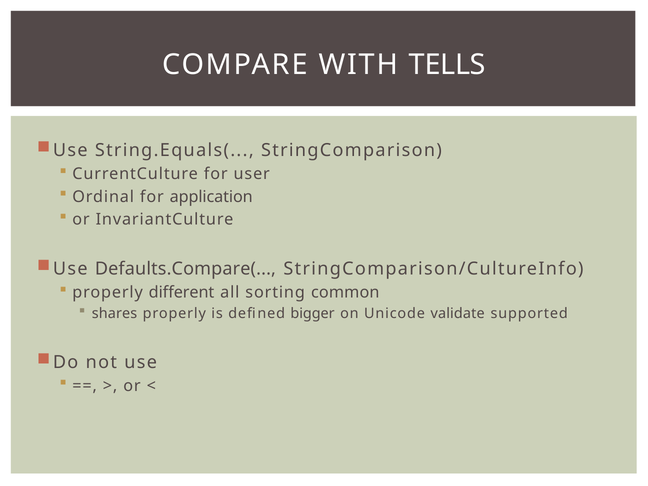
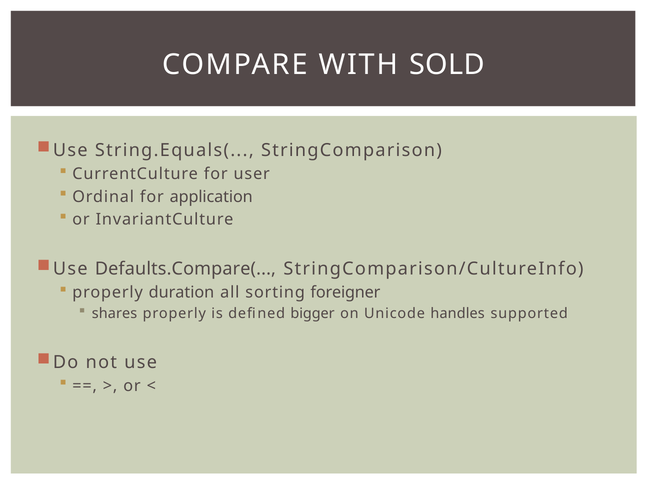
TELLS: TELLS -> SOLD
different: different -> duration
common: common -> foreigner
validate: validate -> handles
